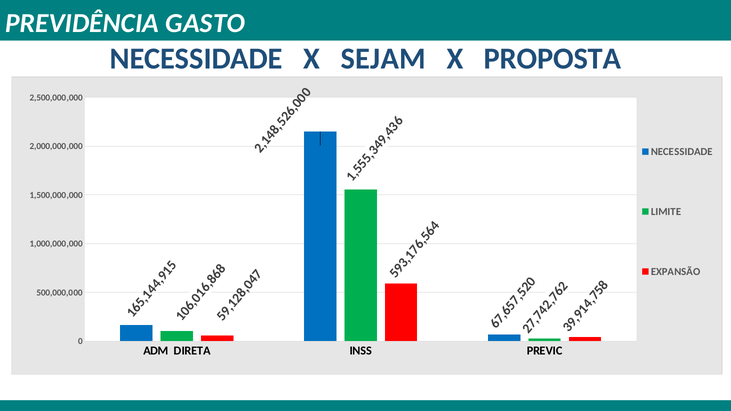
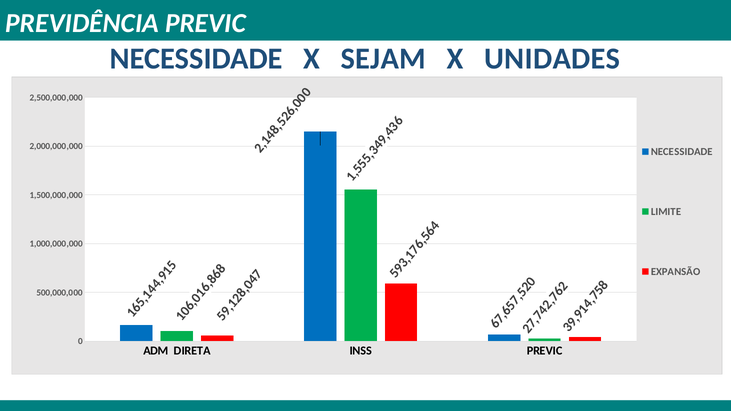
PREVIDÊNCIA GASTO: GASTO -> PREVIC
PROPOSTA: PROPOSTA -> UNIDADES
